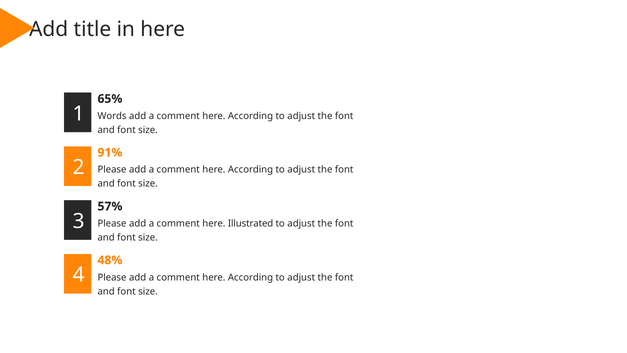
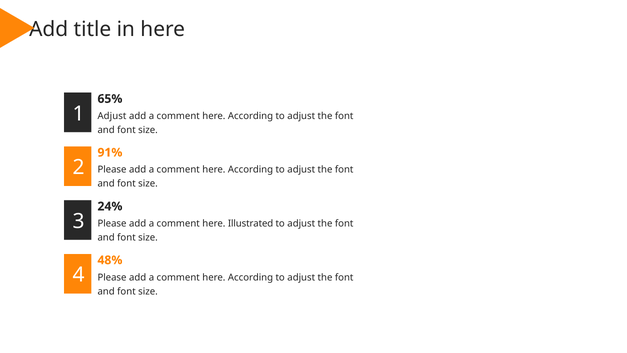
Words at (112, 116): Words -> Adjust
57%: 57% -> 24%
